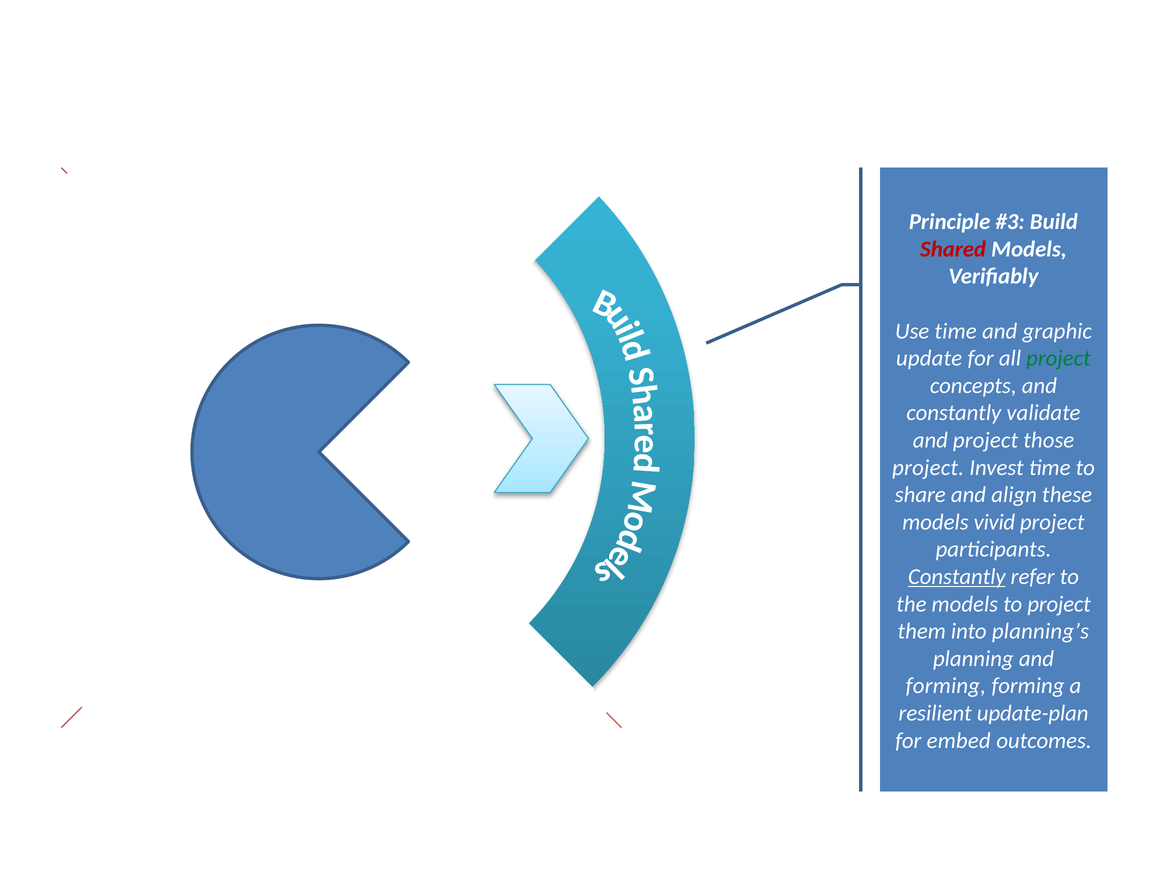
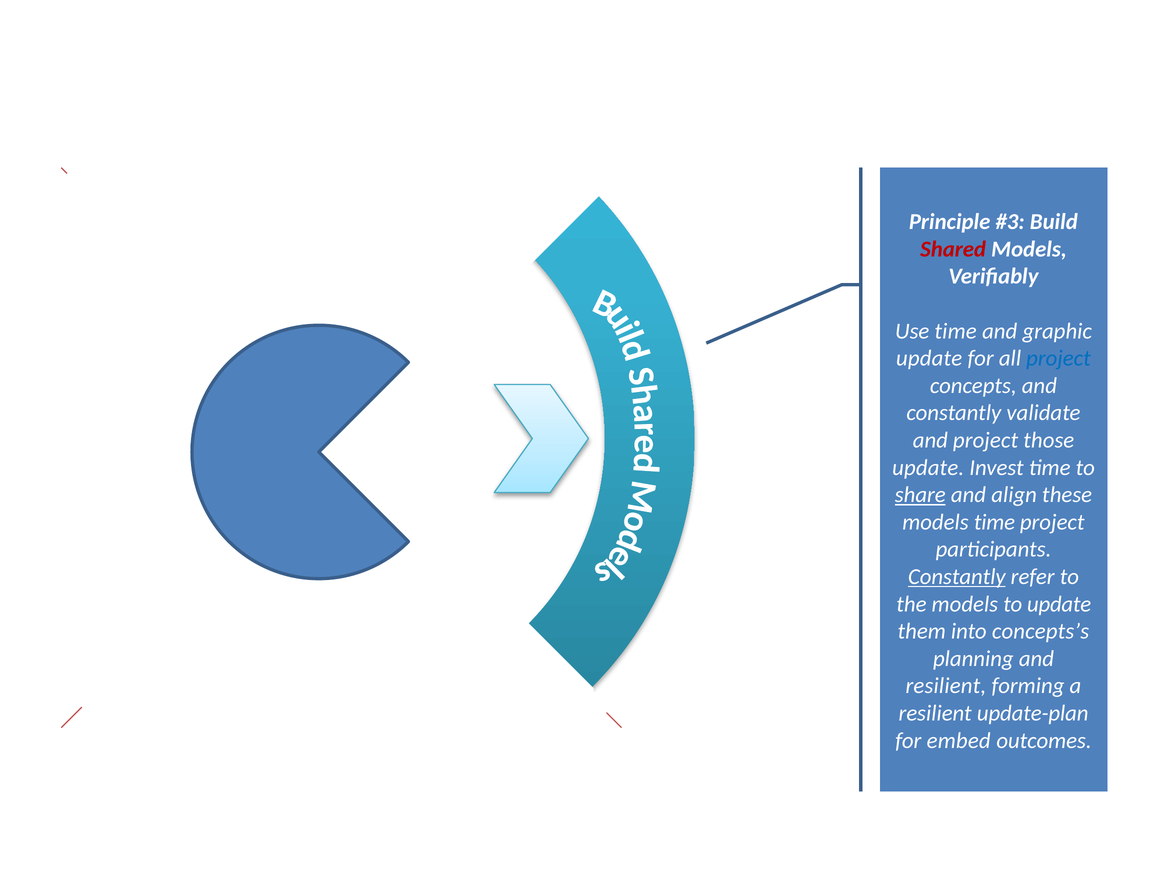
project at (1059, 359) colour: green -> blue
project at (928, 468): project -> update
share underline: none -> present
models vivid: vivid -> time
to project: project -> update
planning’s: planning’s -> concepts’s
forming at (946, 686): forming -> resilient
